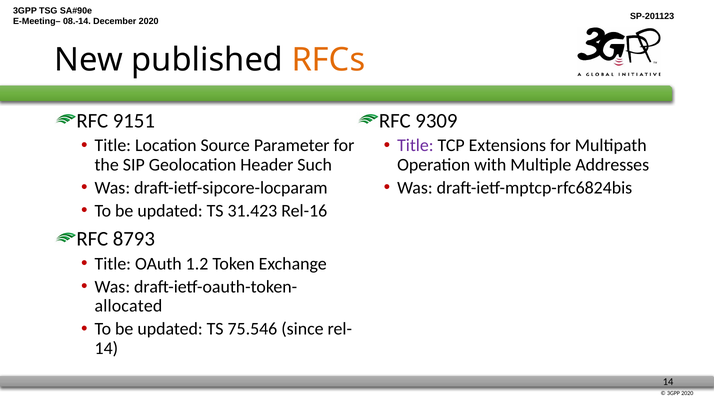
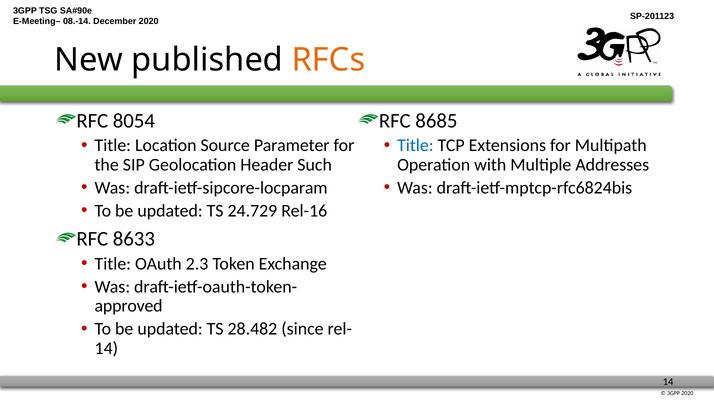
9151: 9151 -> 8054
9309: 9309 -> 8685
Title at (415, 145) colour: purple -> blue
31.423: 31.423 -> 24.729
8793: 8793 -> 8633
1.2: 1.2 -> 2.3
allocated: allocated -> approved
75.546: 75.546 -> 28.482
